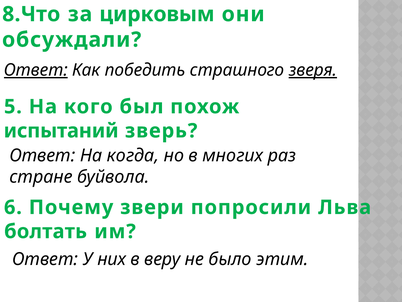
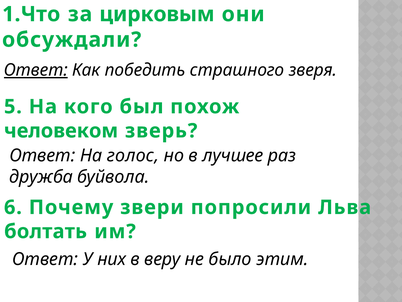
8.Что: 8.Что -> 1.Что
зверя underline: present -> none
испытаний: испытаний -> человеком
когда: когда -> голос
многих: многих -> лучшее
стране: стране -> дружба
